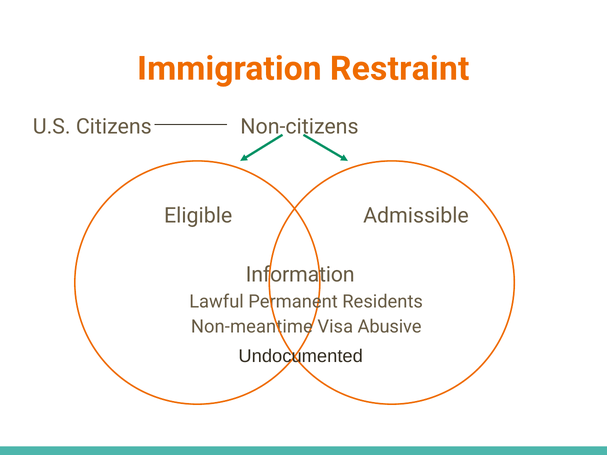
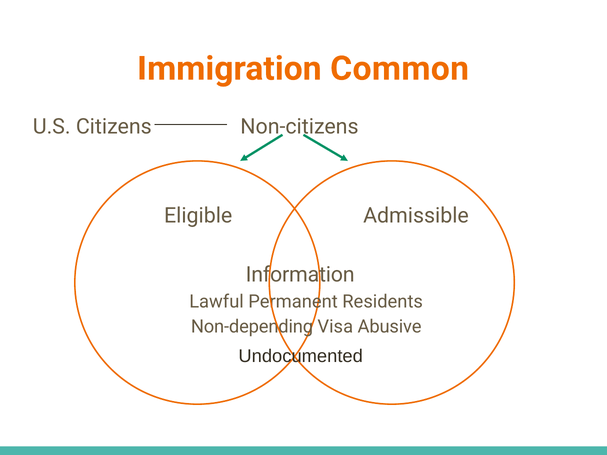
Restraint: Restraint -> Common
Non-meantime: Non-meantime -> Non-depending
